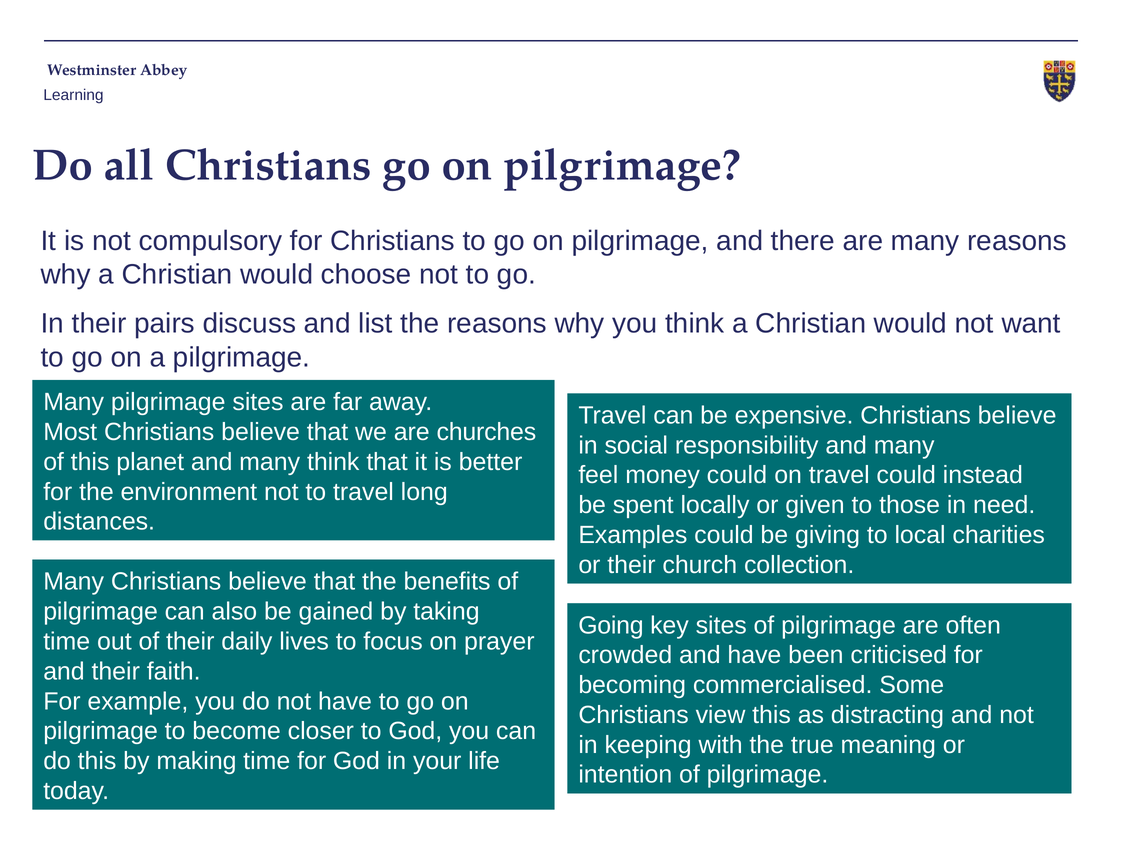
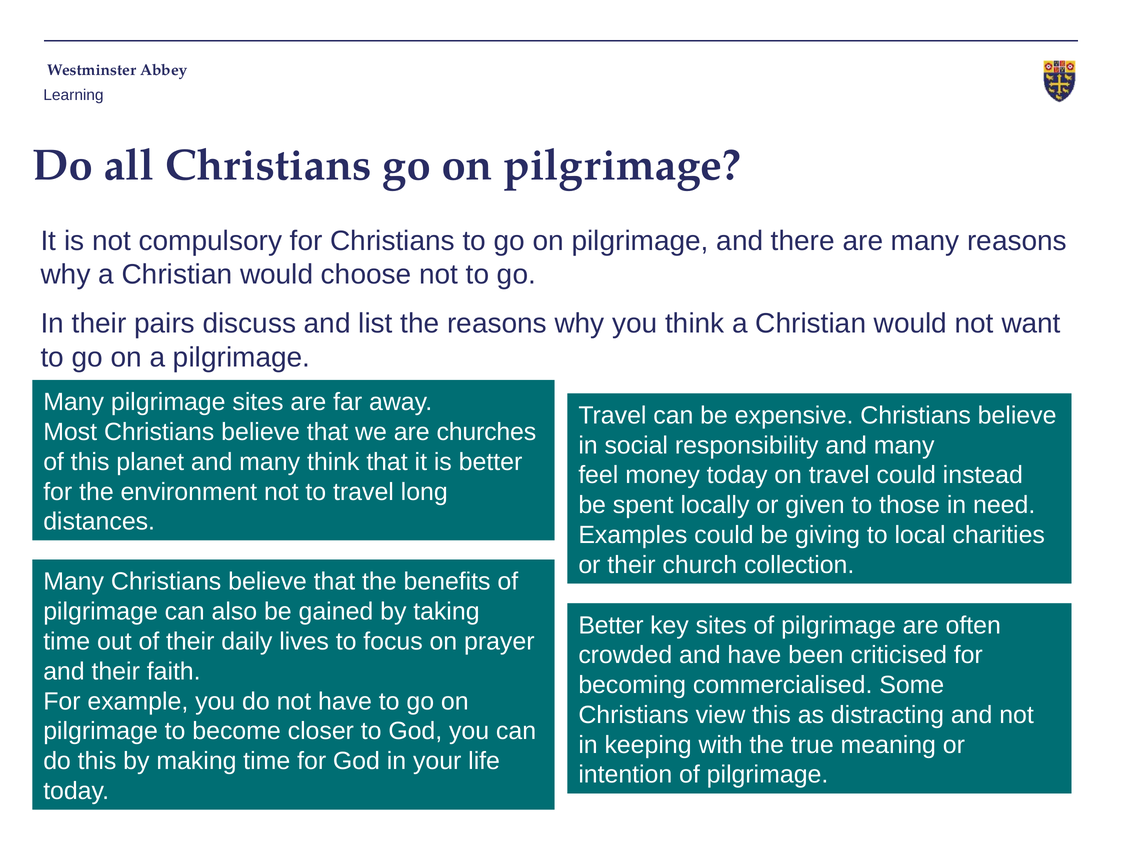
money could: could -> today
Going at (611, 626): Going -> Better
